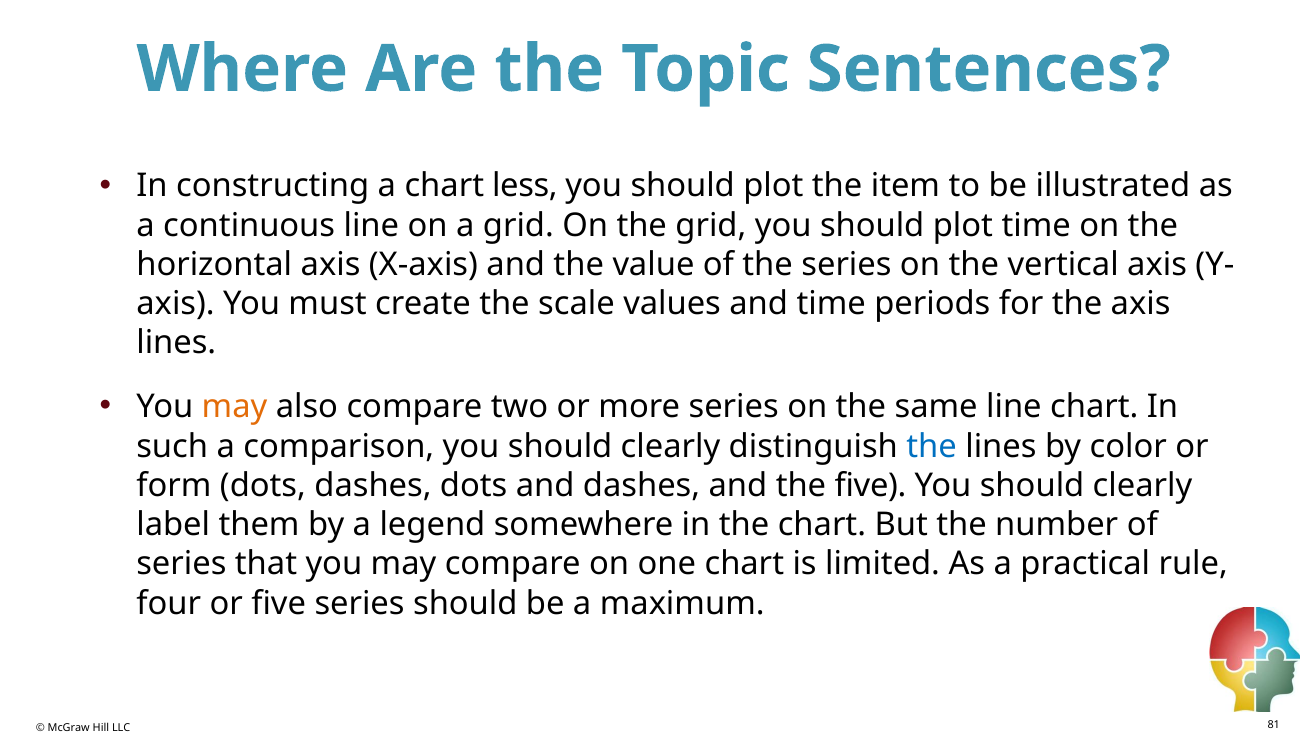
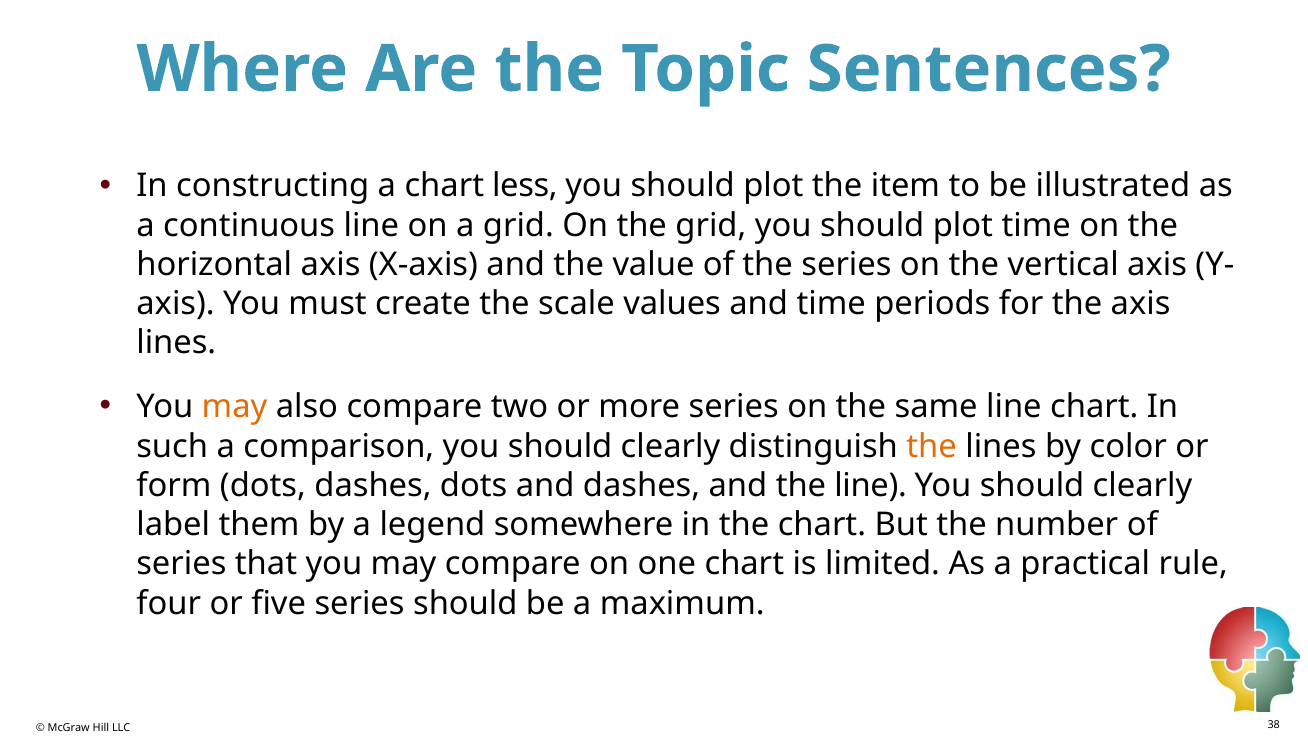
the at (932, 446) colour: blue -> orange
the five: five -> line
81: 81 -> 38
